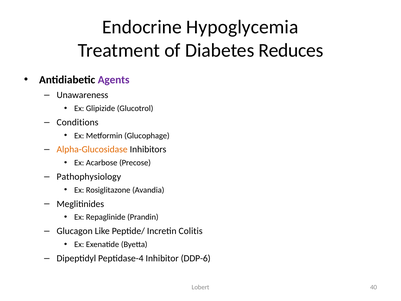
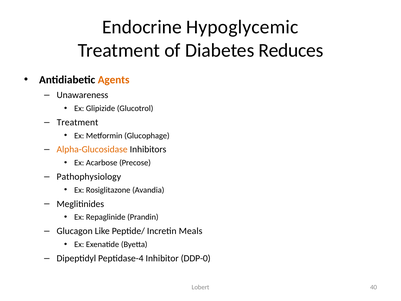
Hypoglycemia: Hypoglycemia -> Hypoglycemic
Agents colour: purple -> orange
Conditions at (78, 122): Conditions -> Treatment
Colitis: Colitis -> Meals
DDP-6: DDP-6 -> DDP-0
